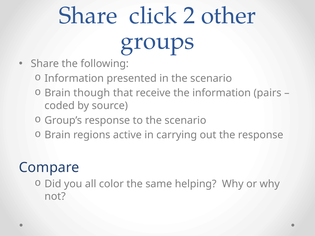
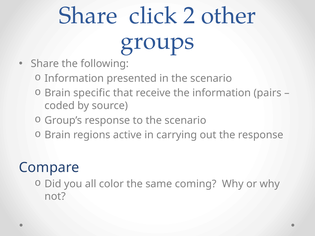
though: though -> specific
helping: helping -> coming
